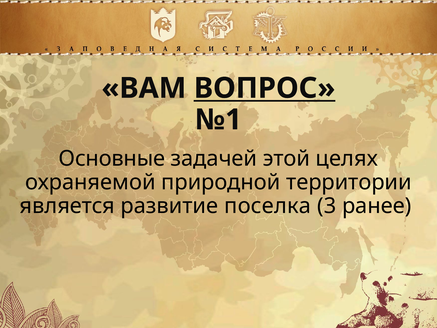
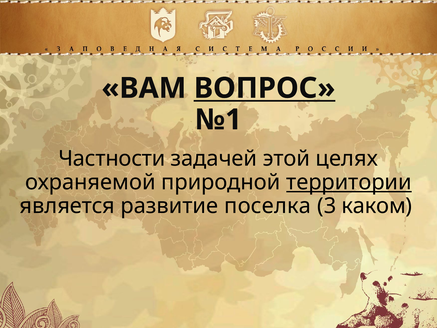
Основные: Основные -> Частности
территории underline: none -> present
ранее: ранее -> каком
